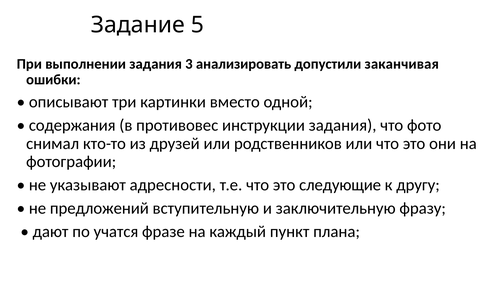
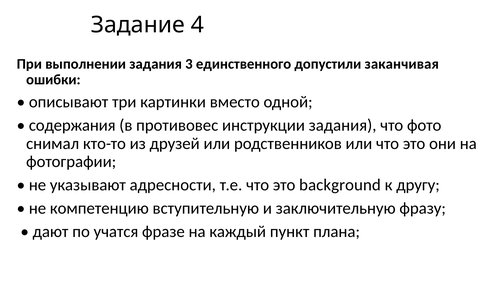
5: 5 -> 4
анализировать: анализировать -> единственного
следующие: следующие -> background
предложений: предложений -> компетенцию
